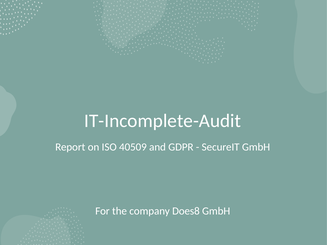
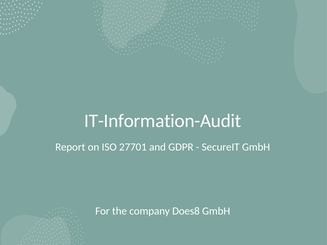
IT-Incomplete-Audit: IT-Incomplete-Audit -> IT-Information-Audit
40509: 40509 -> 27701
